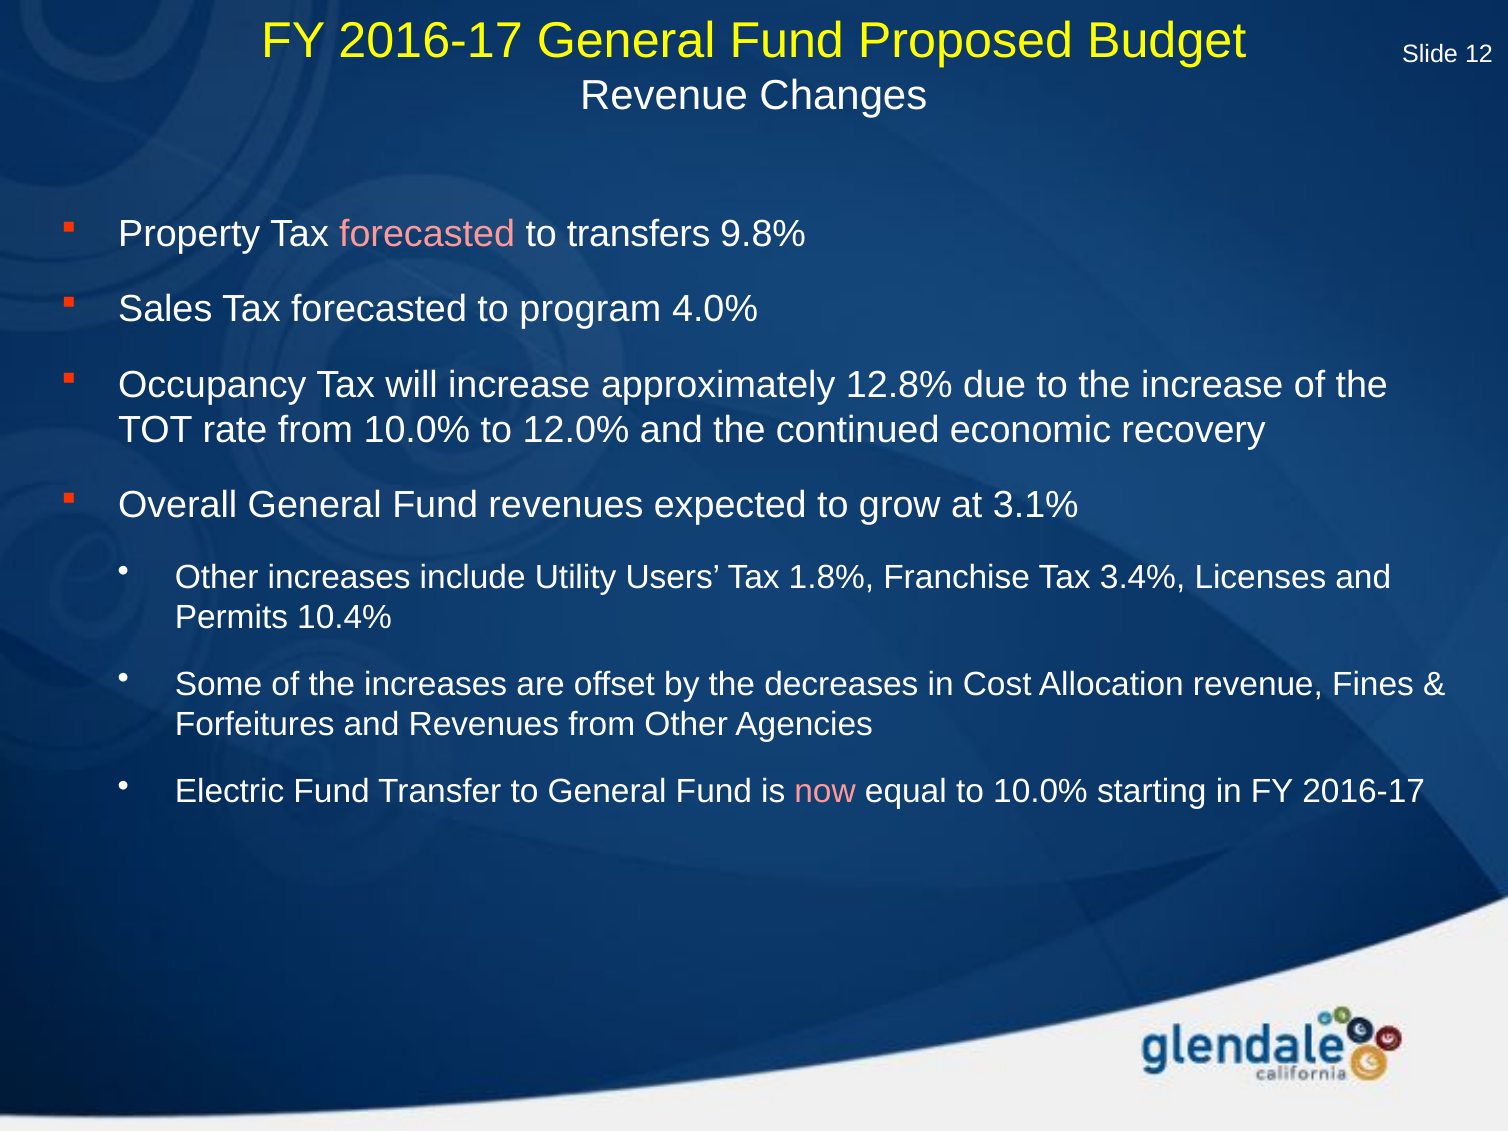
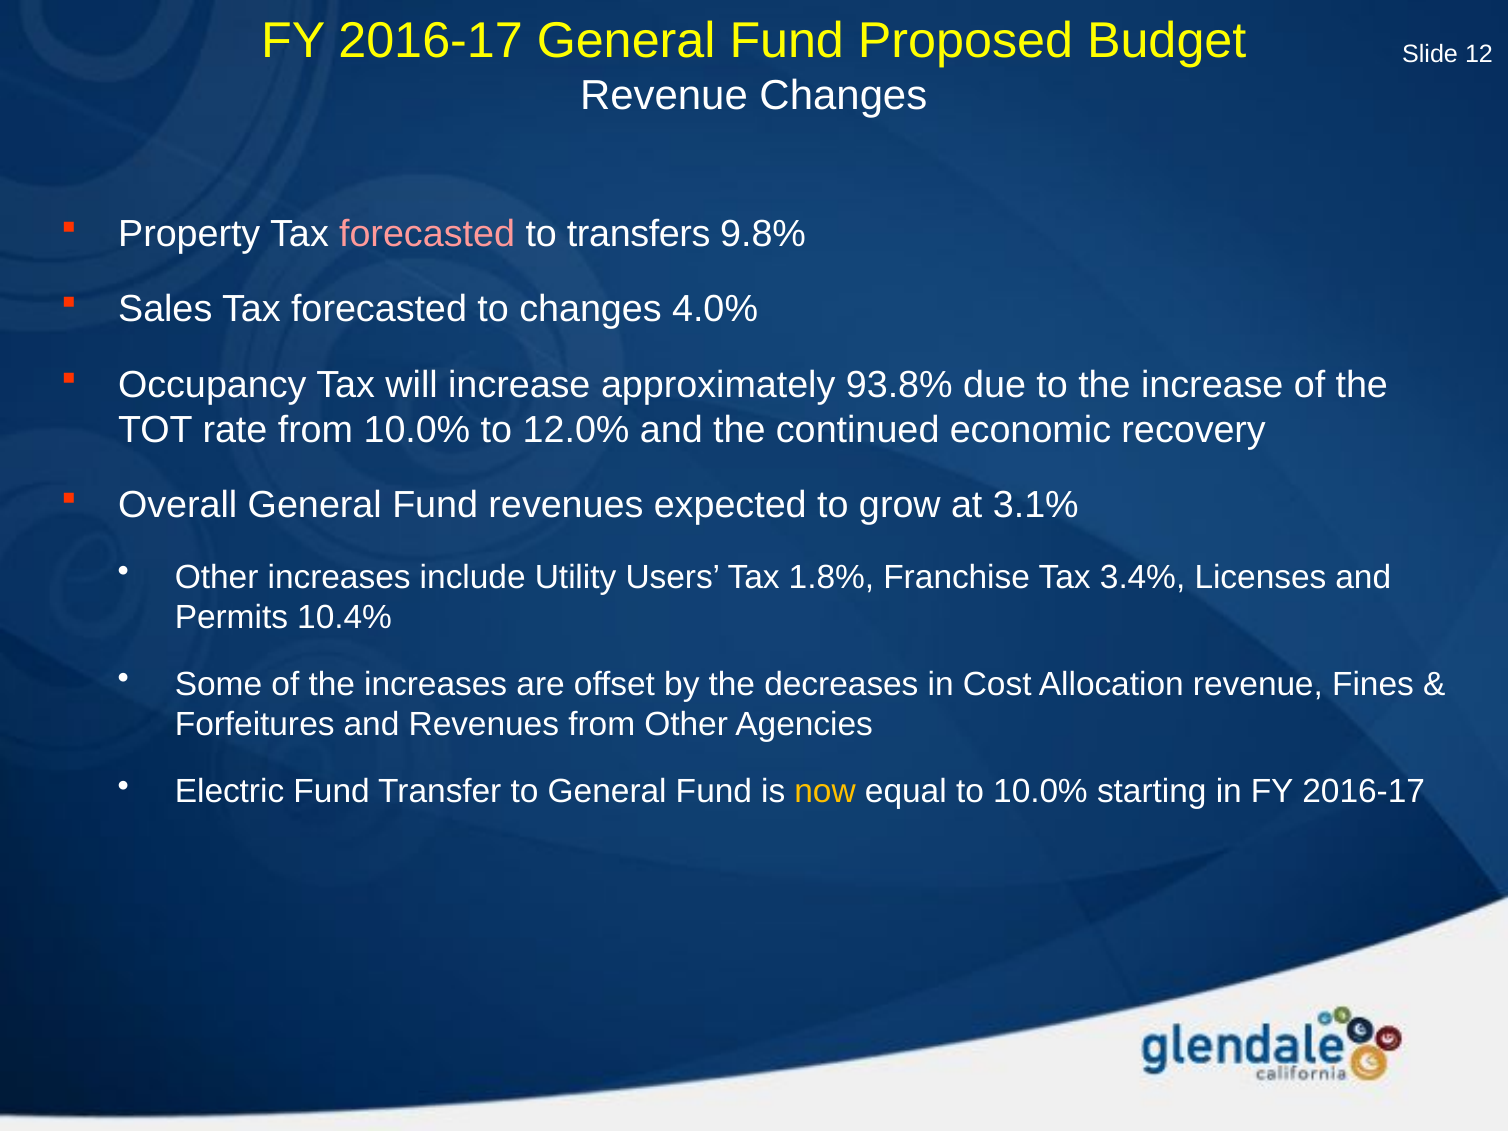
to program: program -> changes
12.8%: 12.8% -> 93.8%
now colour: pink -> yellow
